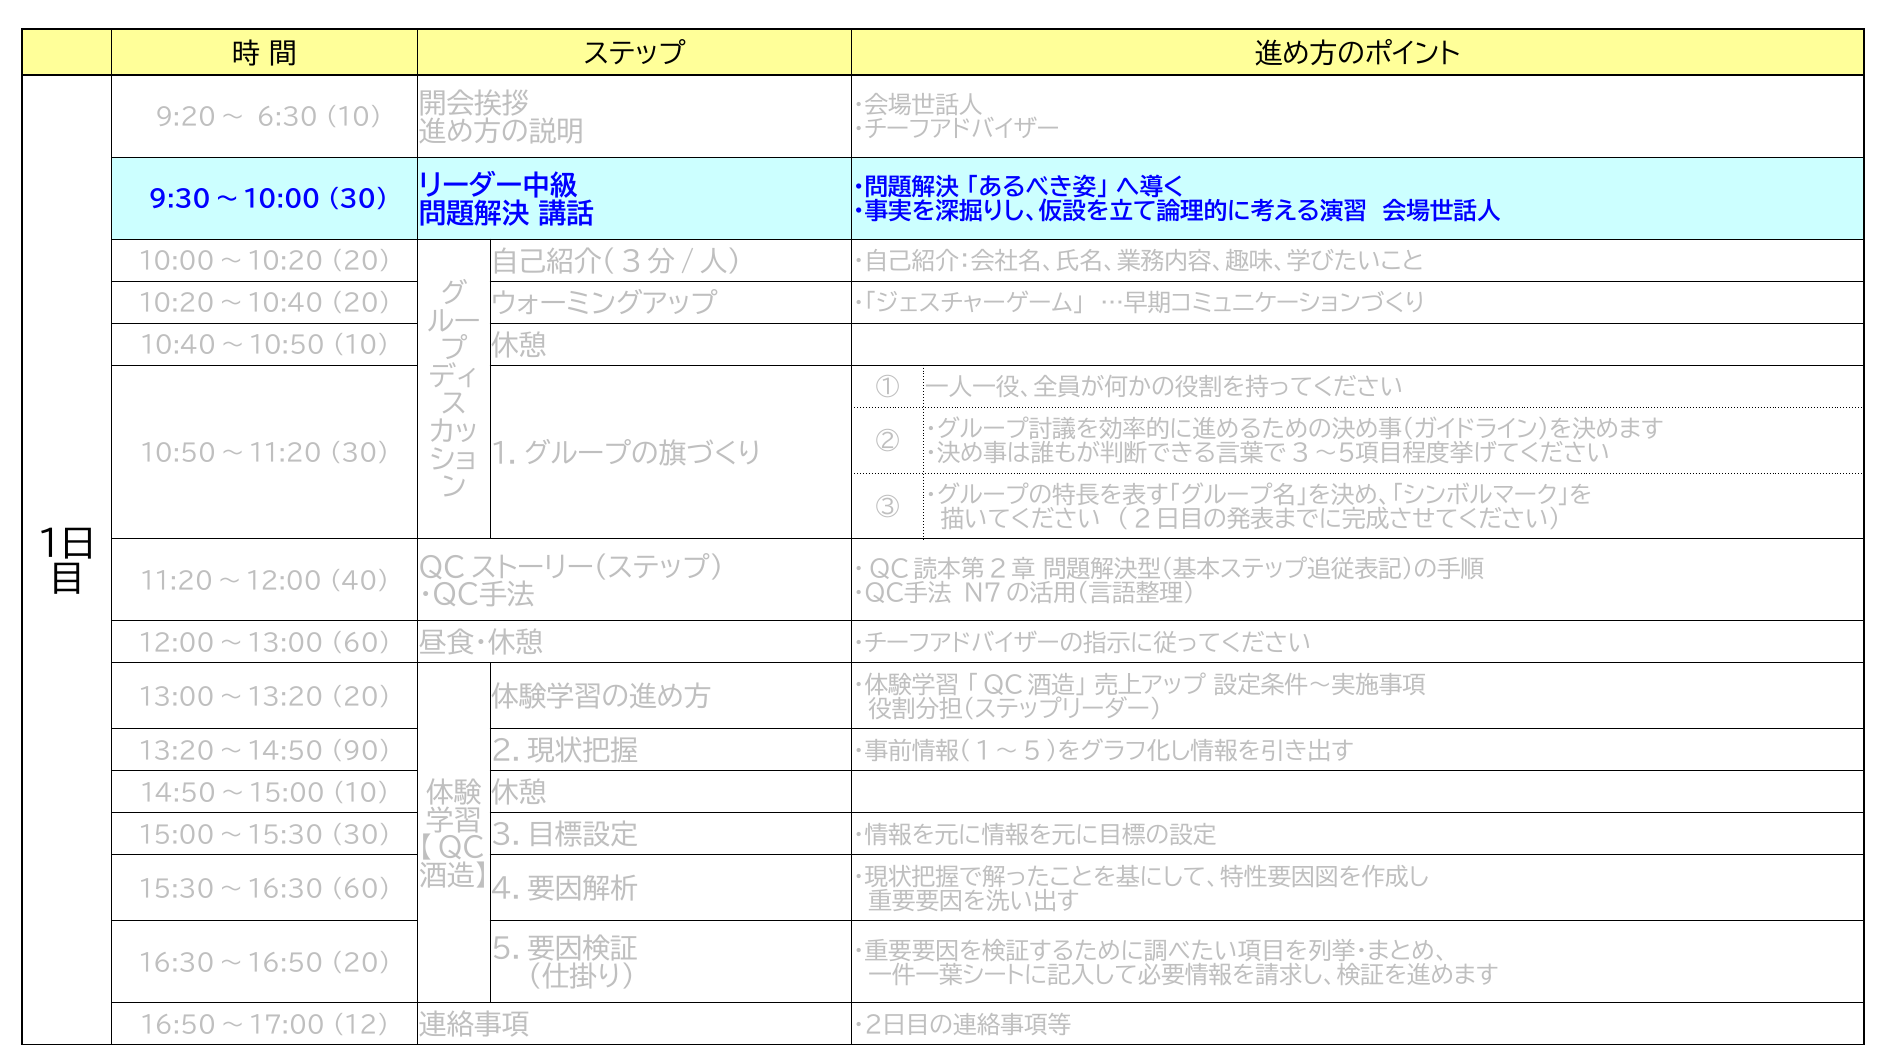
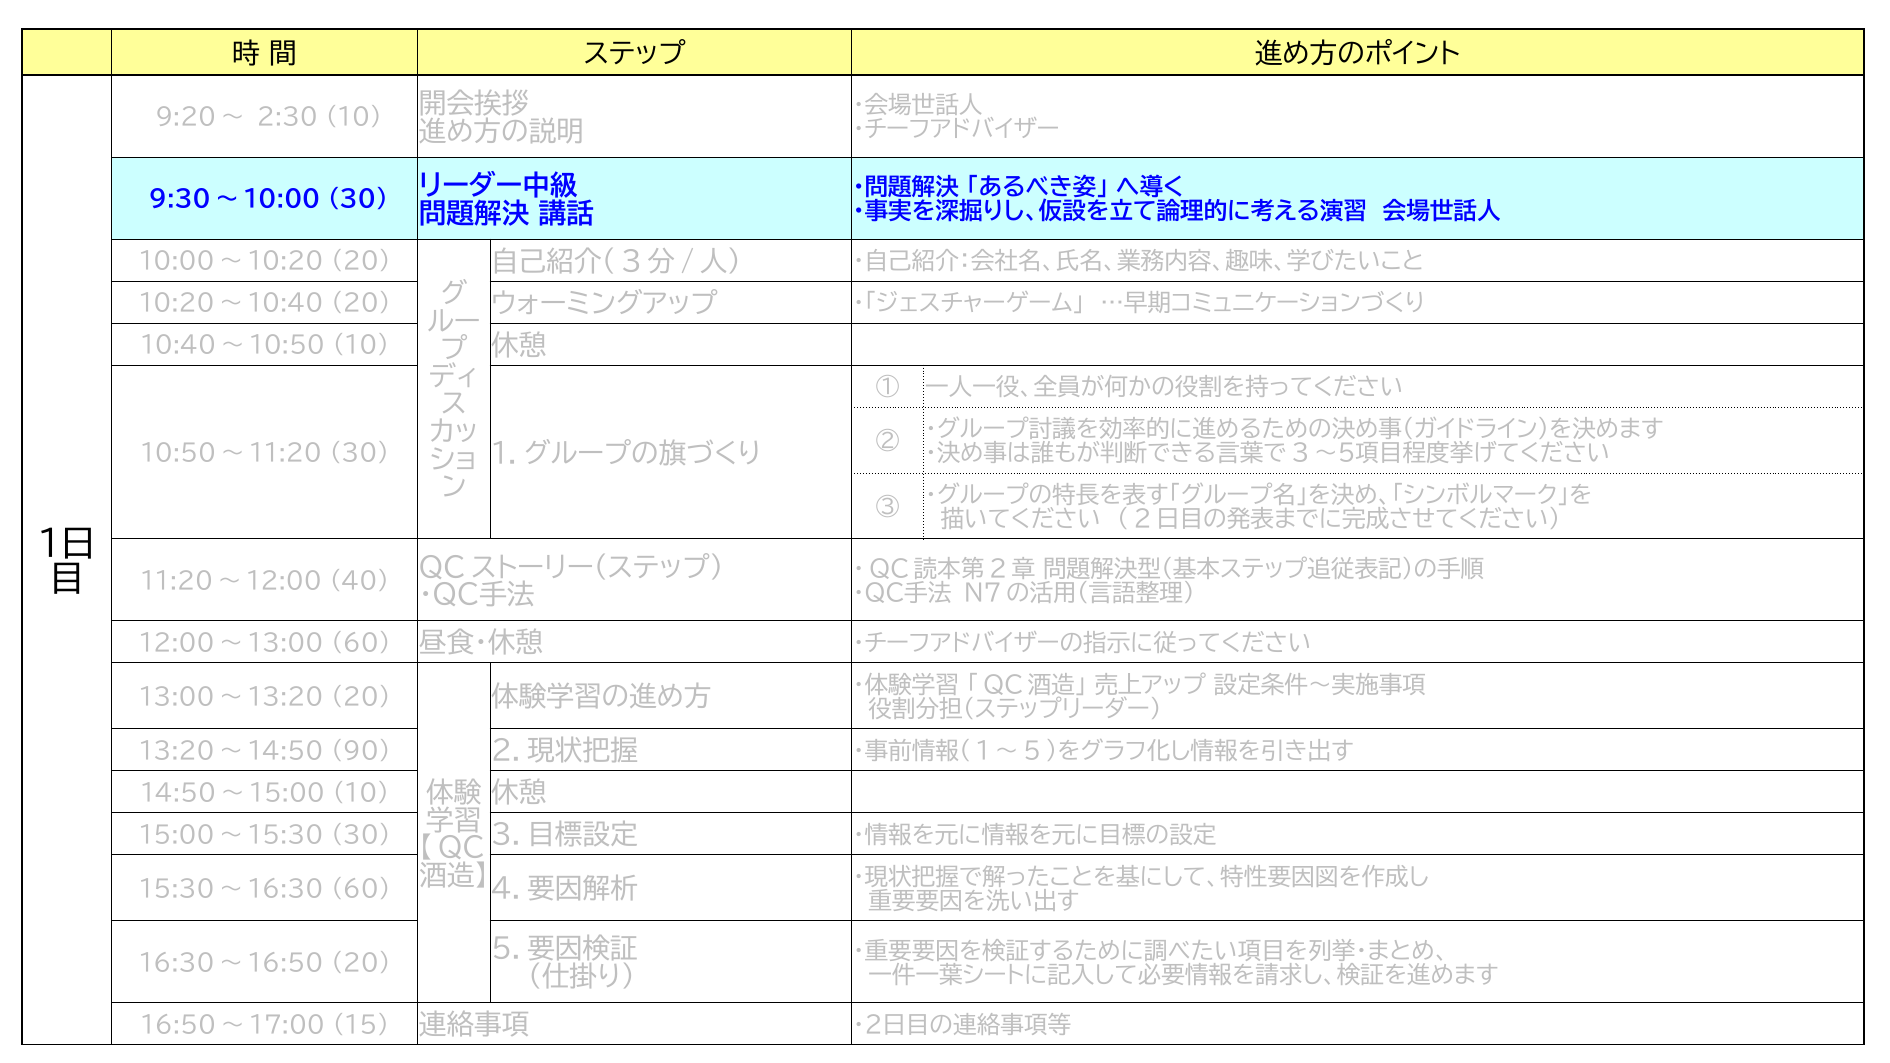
6:30: 6:30 -> 2:30
12: 12 -> 15
